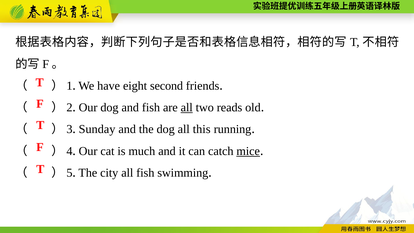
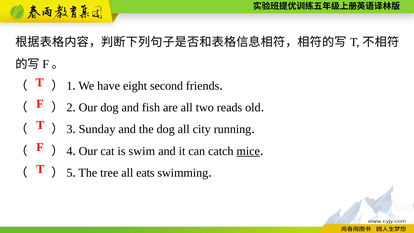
all at (187, 107) underline: present -> none
this: this -> city
much: much -> swim
city: city -> tree
all fish: fish -> eats
